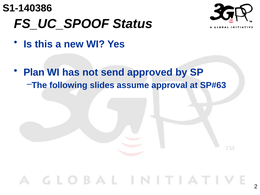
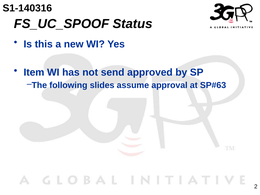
S1-140386: S1-140386 -> S1-140316
Plan: Plan -> Item
